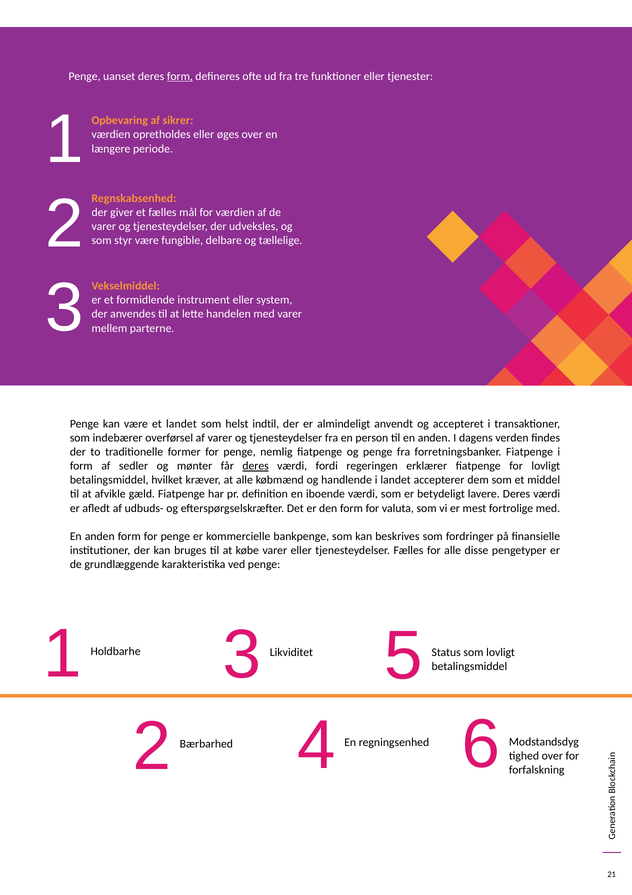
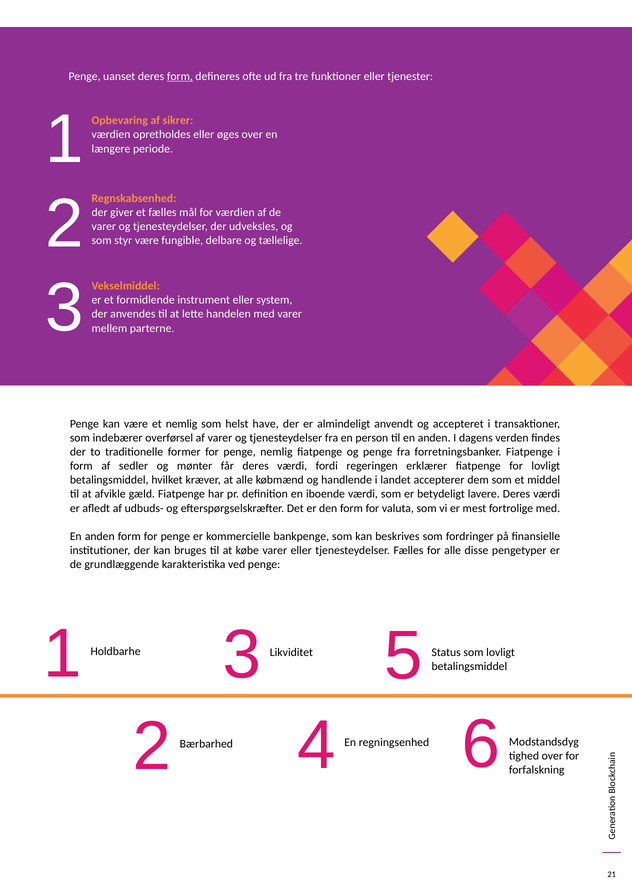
et landet: landet -> nemlig
indtil: indtil -> have
deres at (256, 465) underline: present -> none
